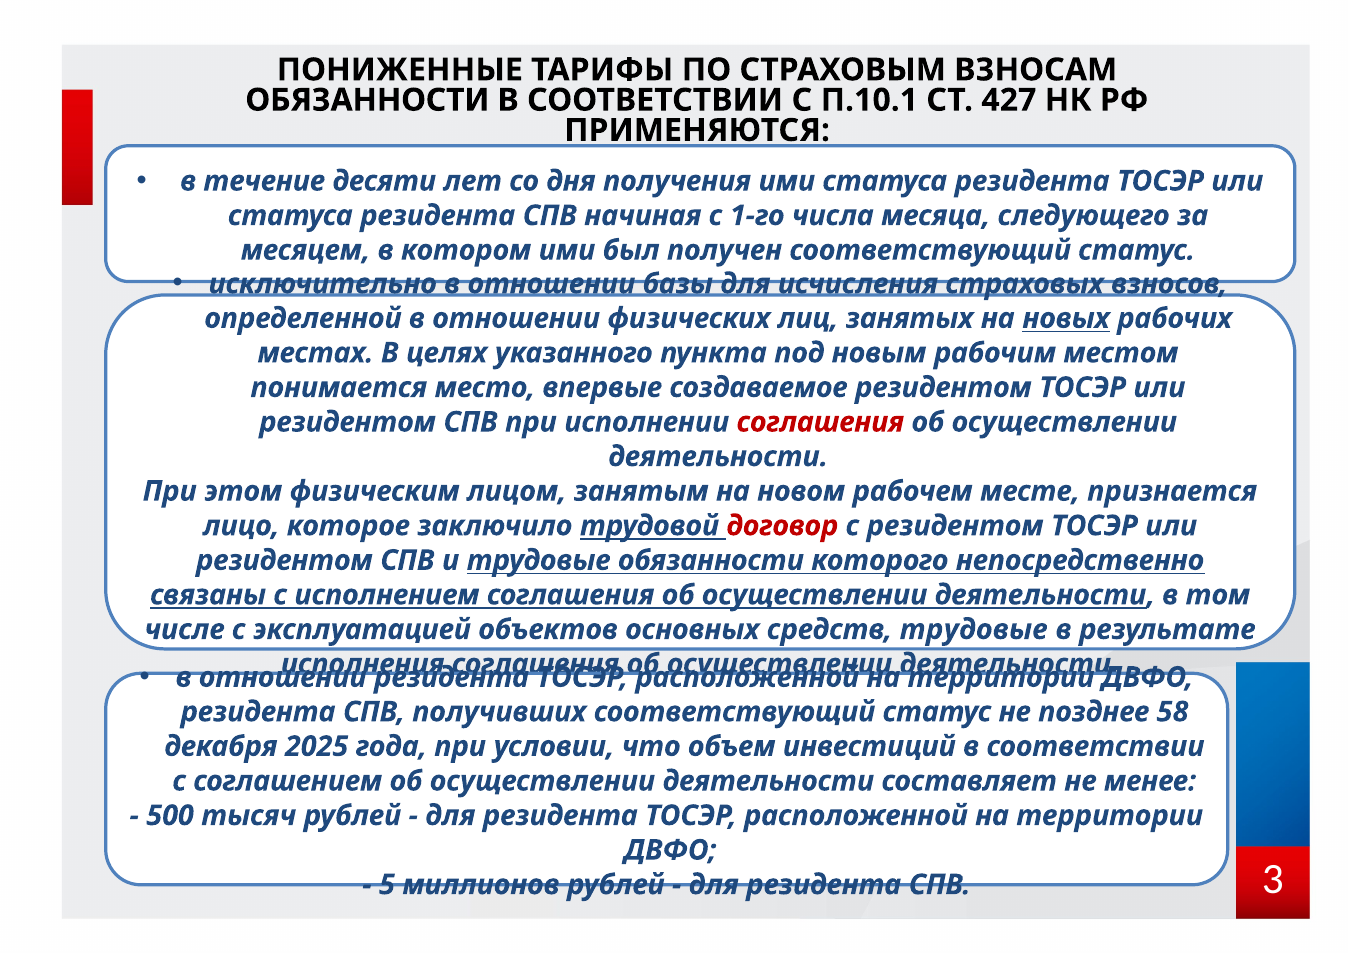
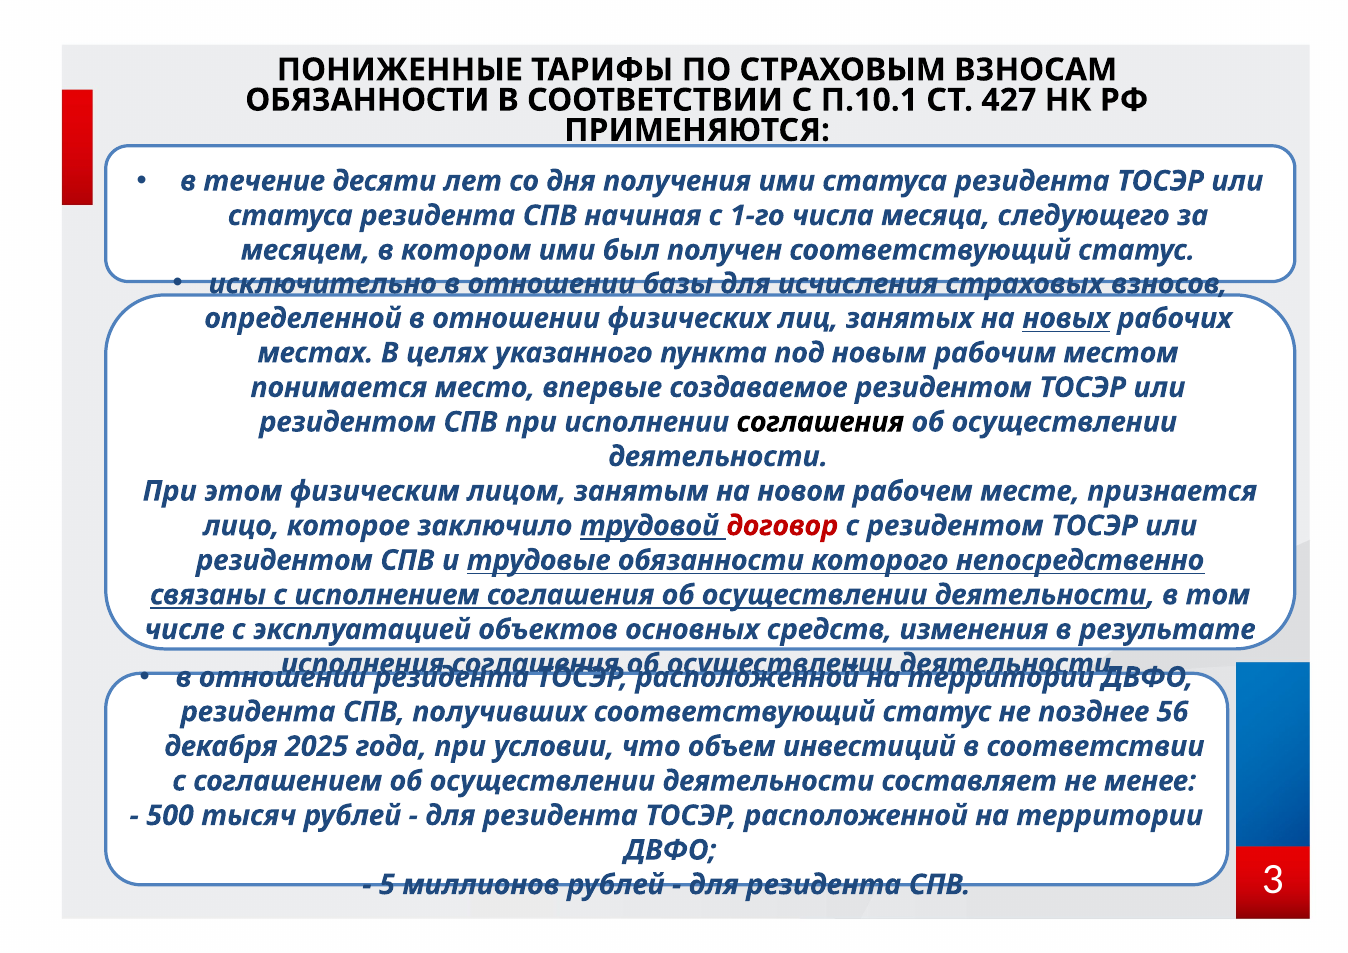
соглашения at (820, 422) colour: red -> black
средств трудовые: трудовые -> изменения
58: 58 -> 56
